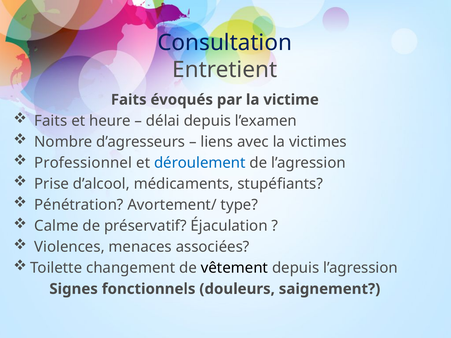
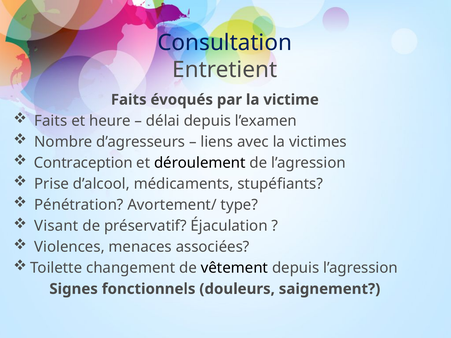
Professionnel: Professionnel -> Contraception
déroulement colour: blue -> black
Calme: Calme -> Visant
